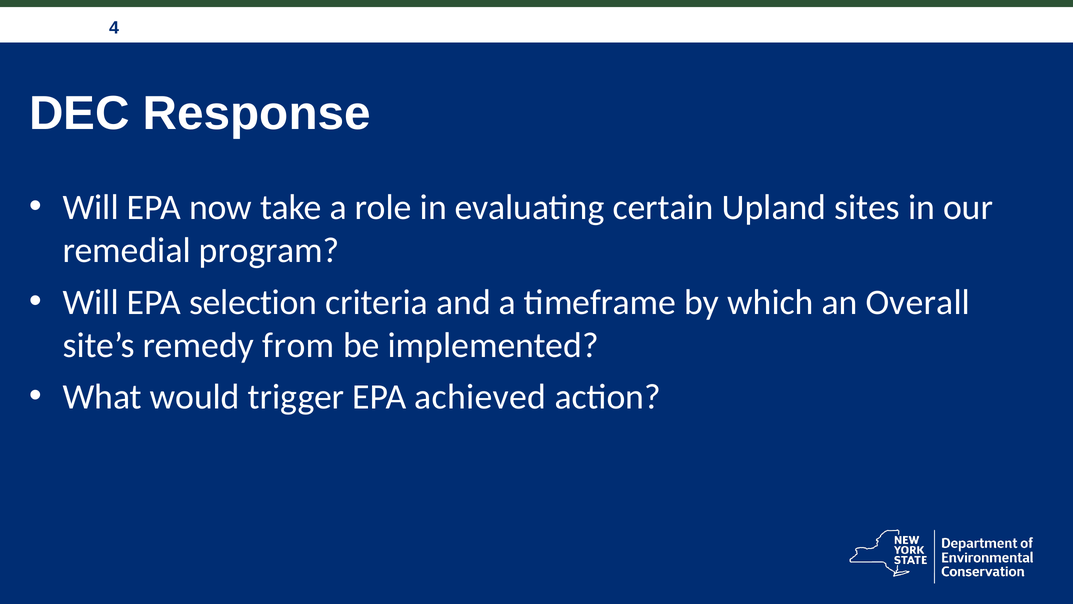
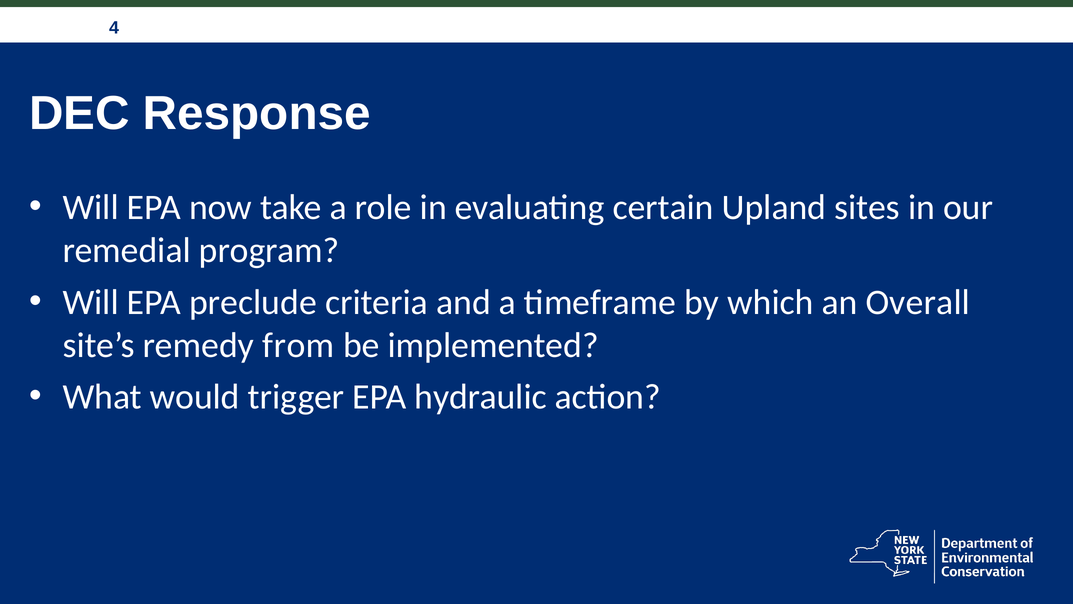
selection: selection -> preclude
achieved: achieved -> hydraulic
